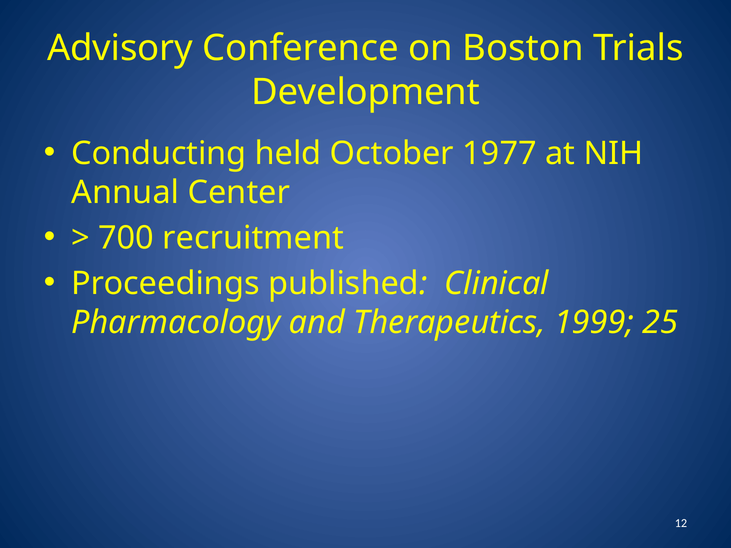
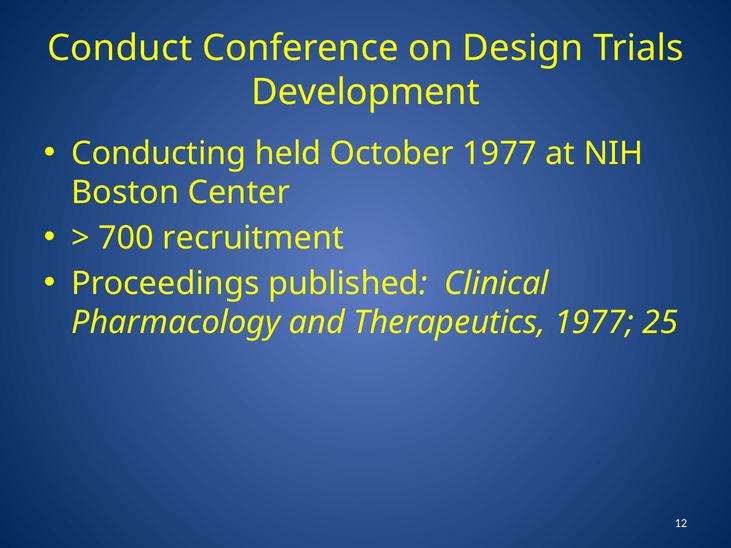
Advisory: Advisory -> Conduct
Boston: Boston -> Design
Annual: Annual -> Boston
Therapeutics 1999: 1999 -> 1977
